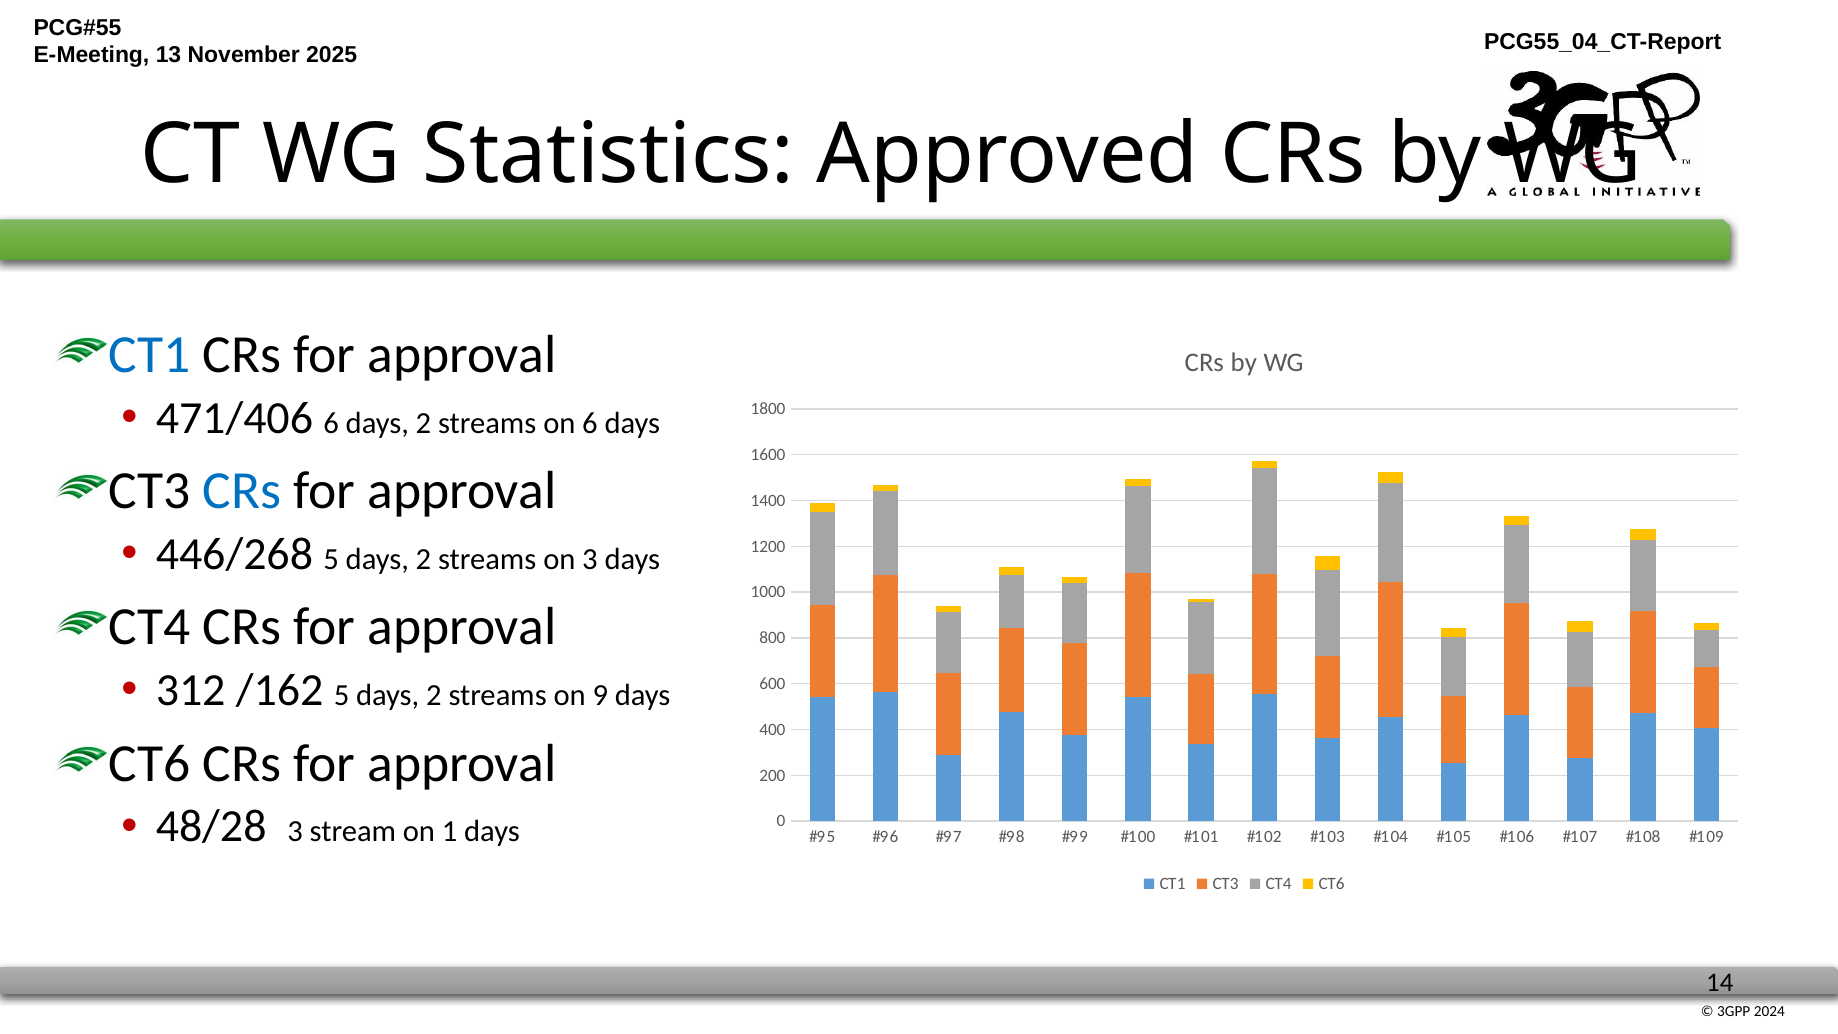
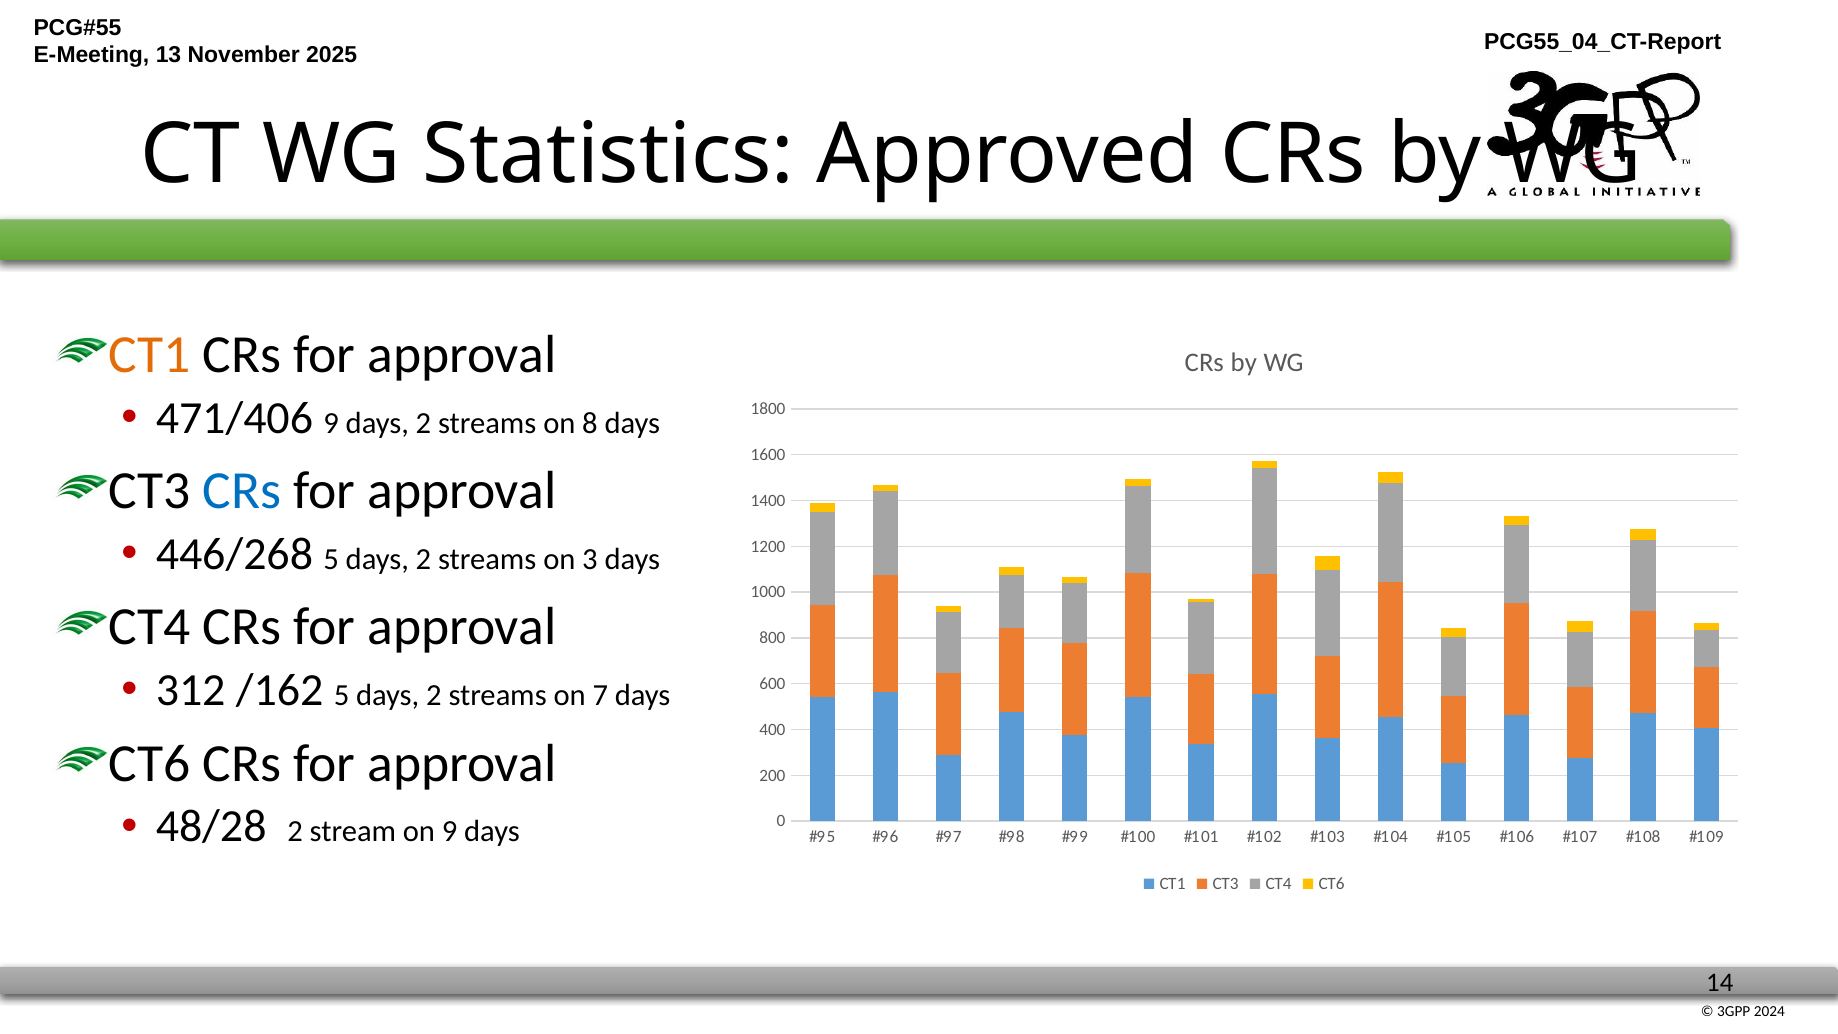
CT1 at (150, 355) colour: blue -> orange
471/406 6: 6 -> 9
on 6: 6 -> 8
9: 9 -> 7
48/28 3: 3 -> 2
on 1: 1 -> 9
